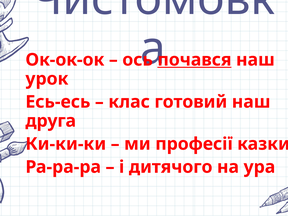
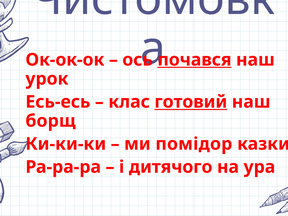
готовий underline: none -> present
друга: друга -> борщ
професії: професії -> помідор
